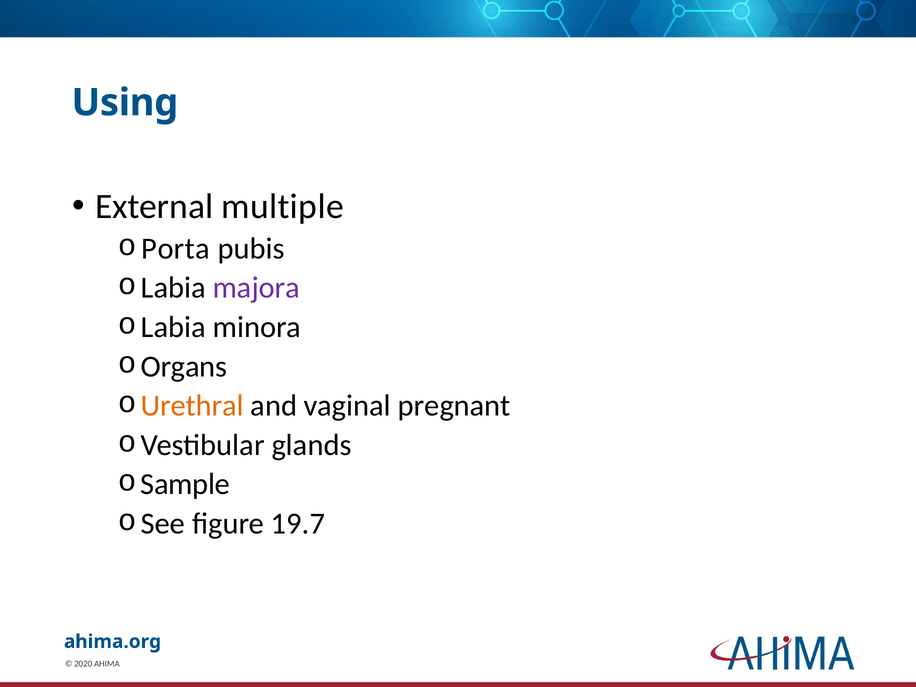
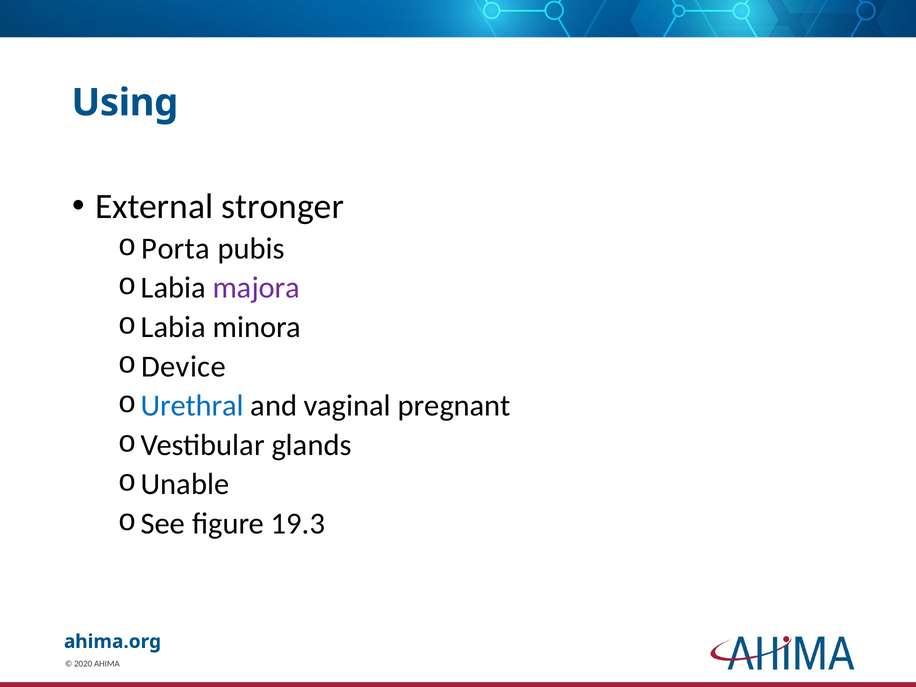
multiple: multiple -> stronger
Organs: Organs -> Device
Urethral colour: orange -> blue
Sample: Sample -> Unable
19.7: 19.7 -> 19.3
